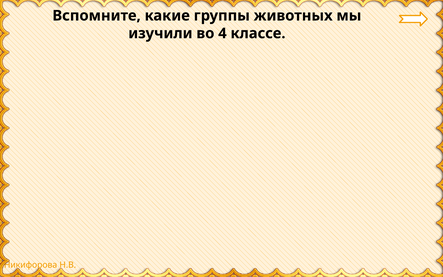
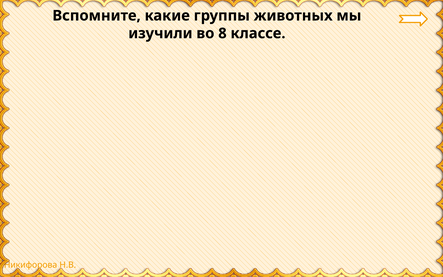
4: 4 -> 8
